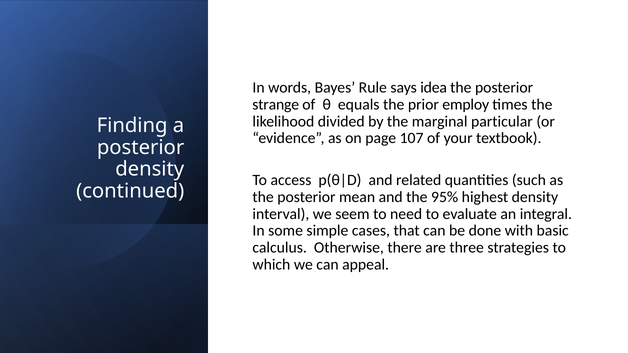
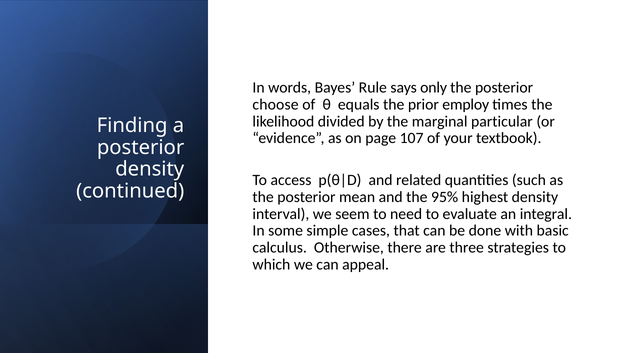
idea: idea -> only
strange: strange -> choose
